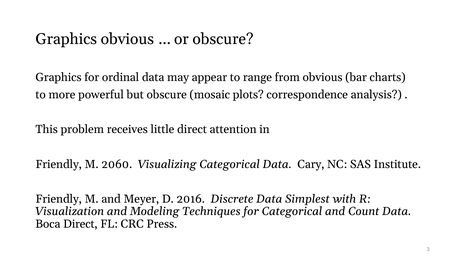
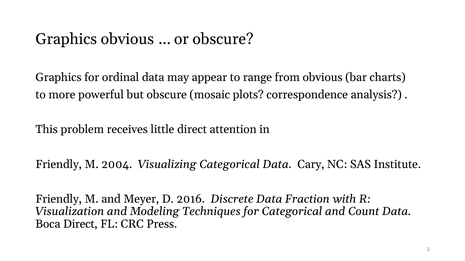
2060: 2060 -> 2004
Simplest: Simplest -> Fraction
